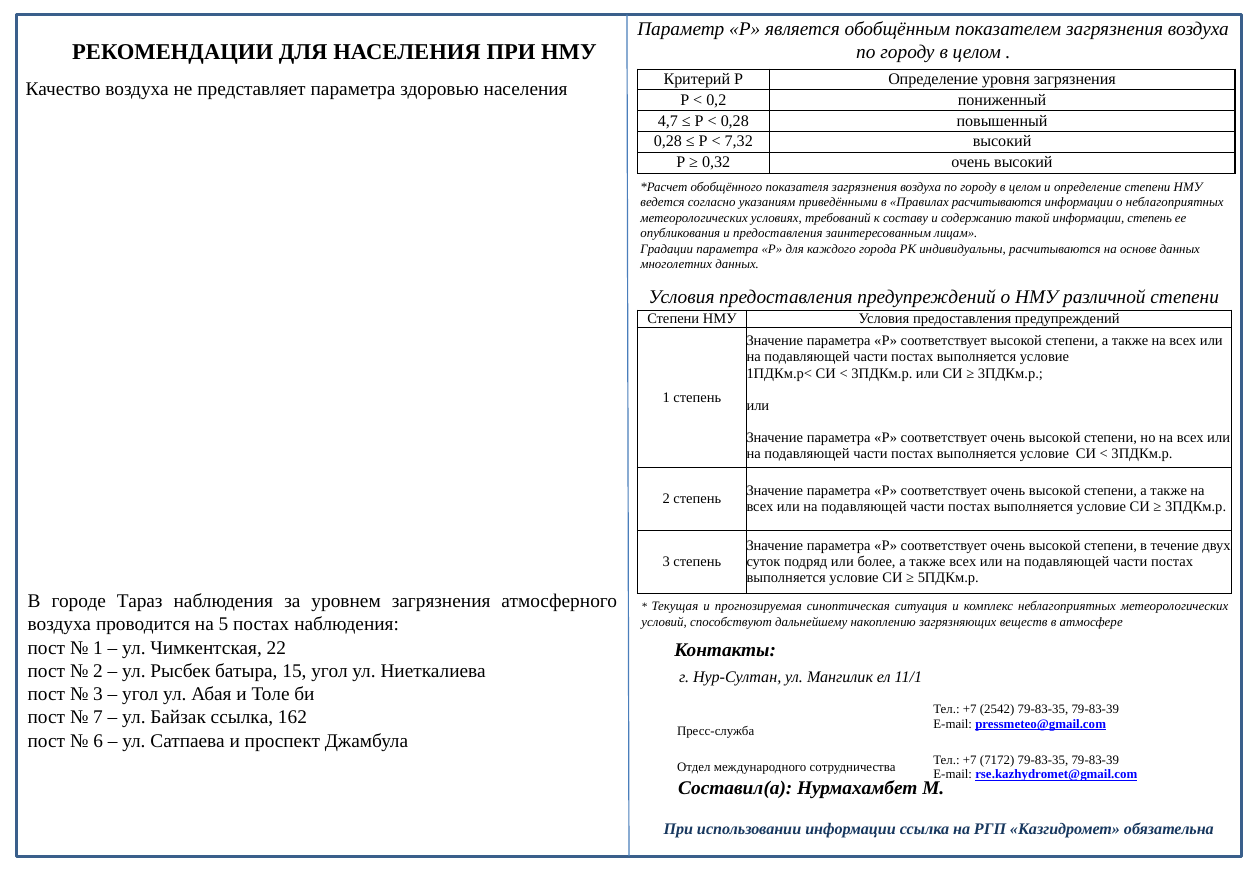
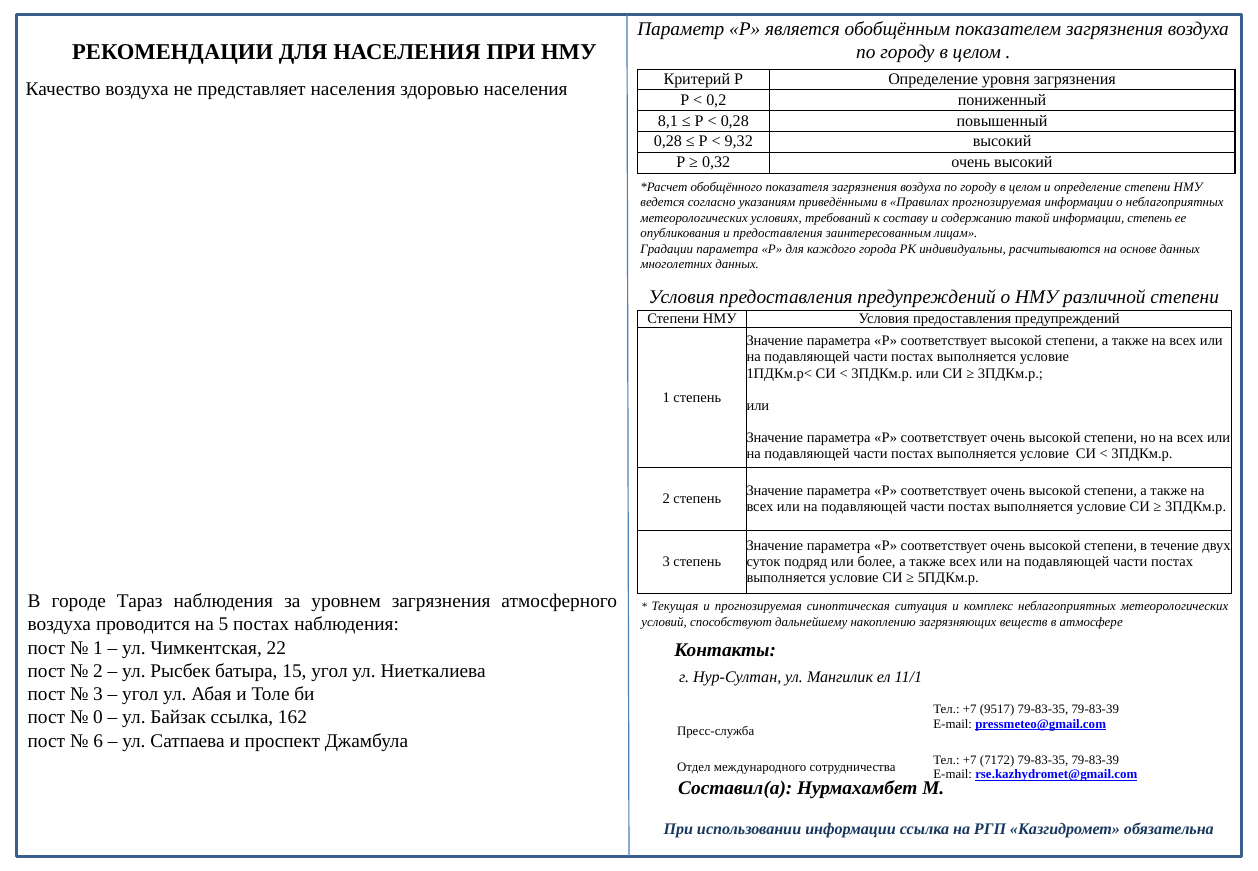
представляет параметра: параметра -> населения
4,7: 4,7 -> 8,1
7,32: 7,32 -> 9,32
Правилах расчитываются: расчитываются -> прогнозируемая
2542: 2542 -> 9517
7: 7 -> 0
